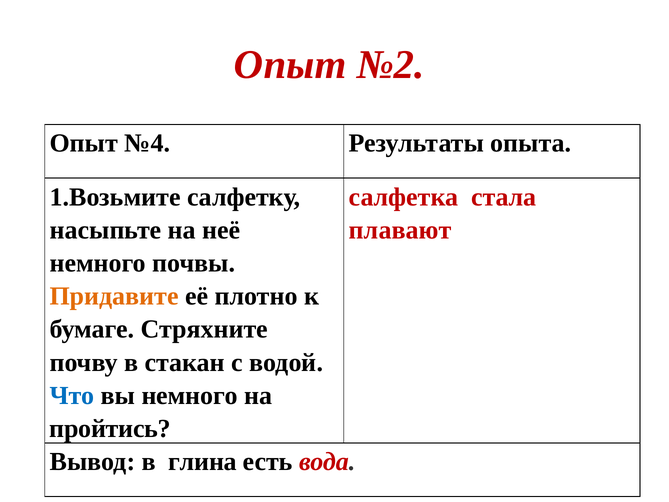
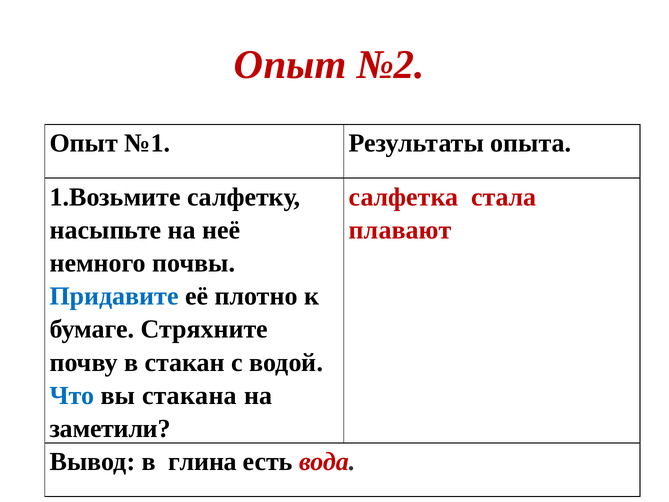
№4: №4 -> №1
Придавите colour: orange -> blue
вы немного: немного -> стакана
пройтись: пройтись -> заметили
